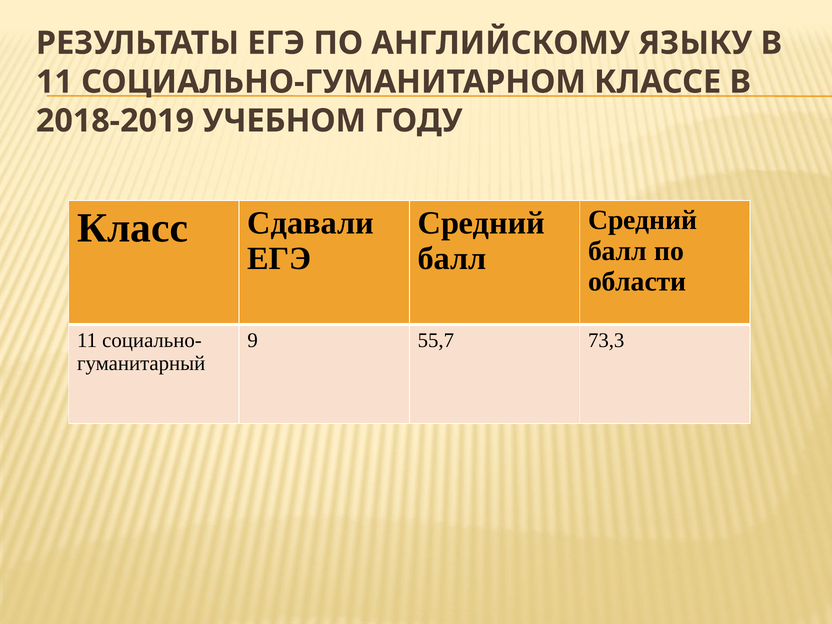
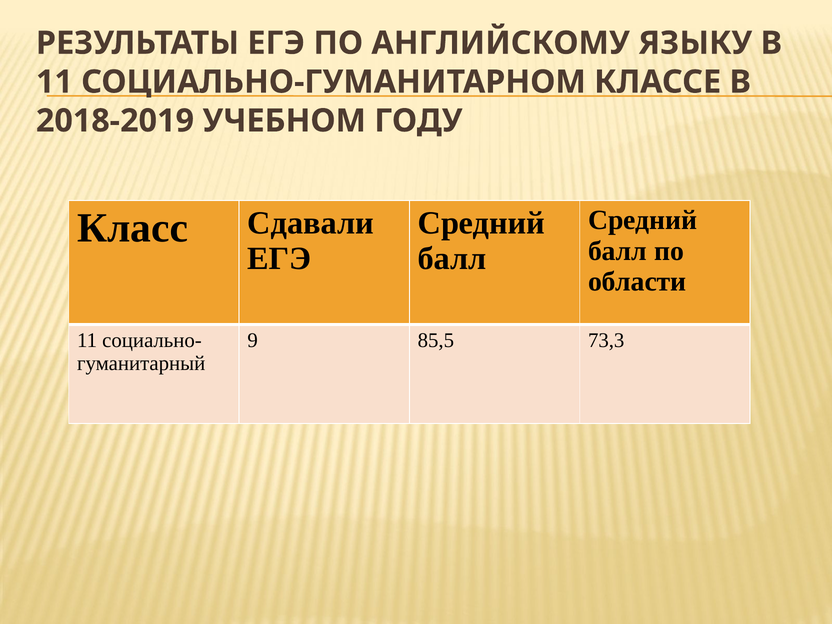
55,7: 55,7 -> 85,5
